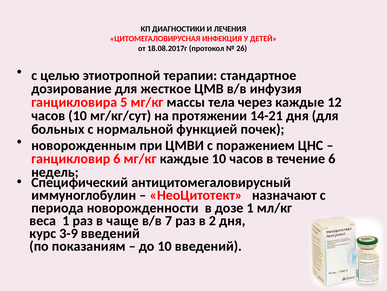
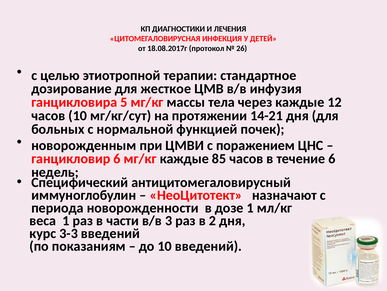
каждые 10: 10 -> 85
чаще: чаще -> части
7: 7 -> 3
3-9: 3-9 -> 3-3
